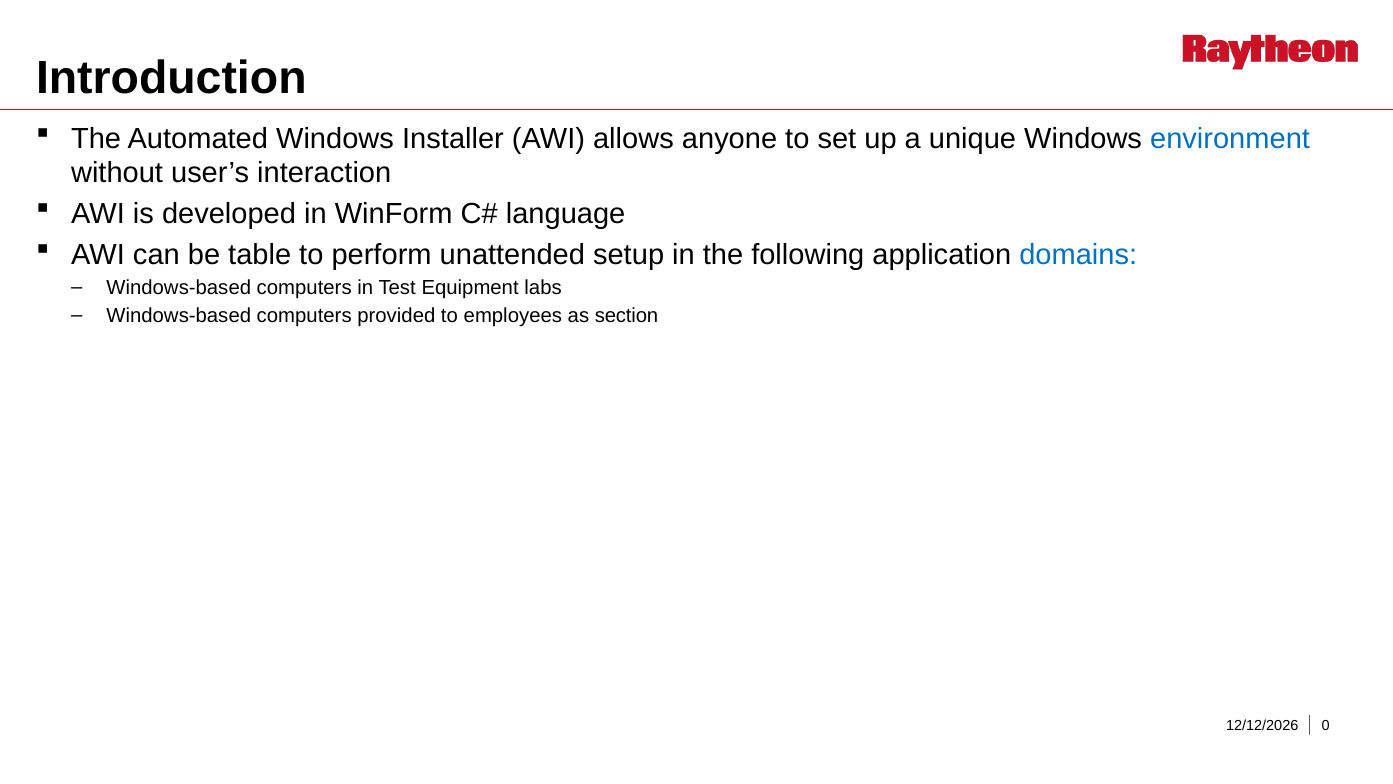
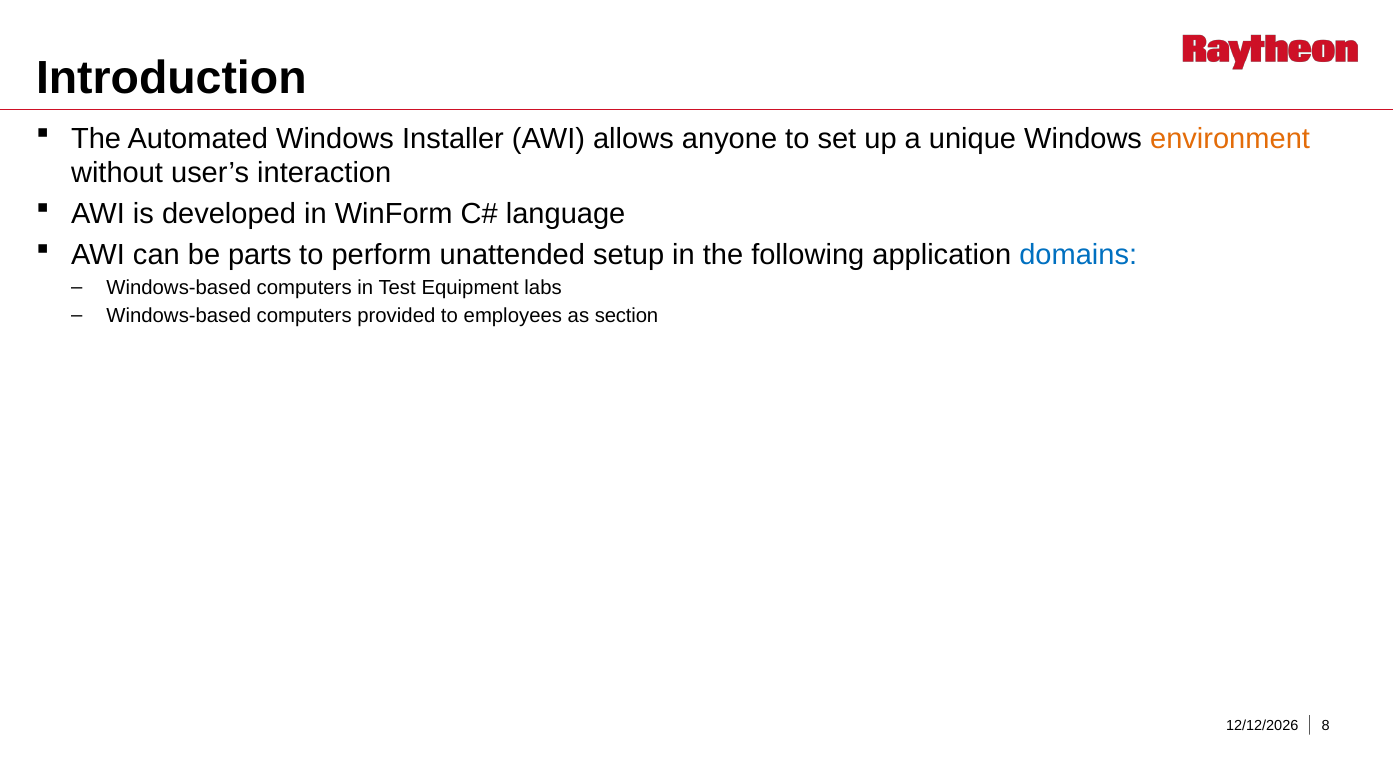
environment colour: blue -> orange
table: table -> parts
0: 0 -> 8
